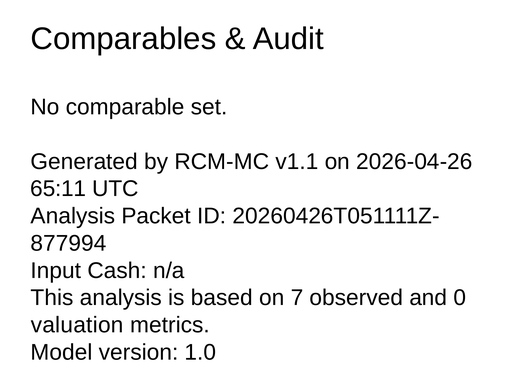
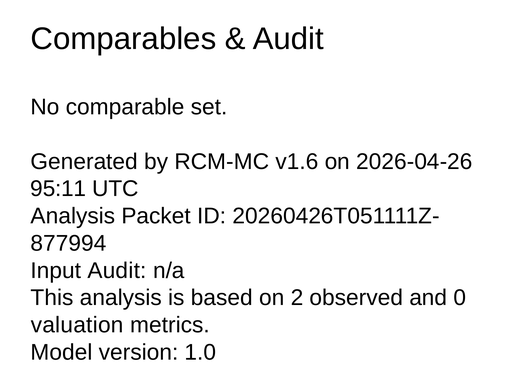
v1.1: v1.1 -> v1.6
65:11: 65:11 -> 95:11
Input Cash: Cash -> Audit
7: 7 -> 2
